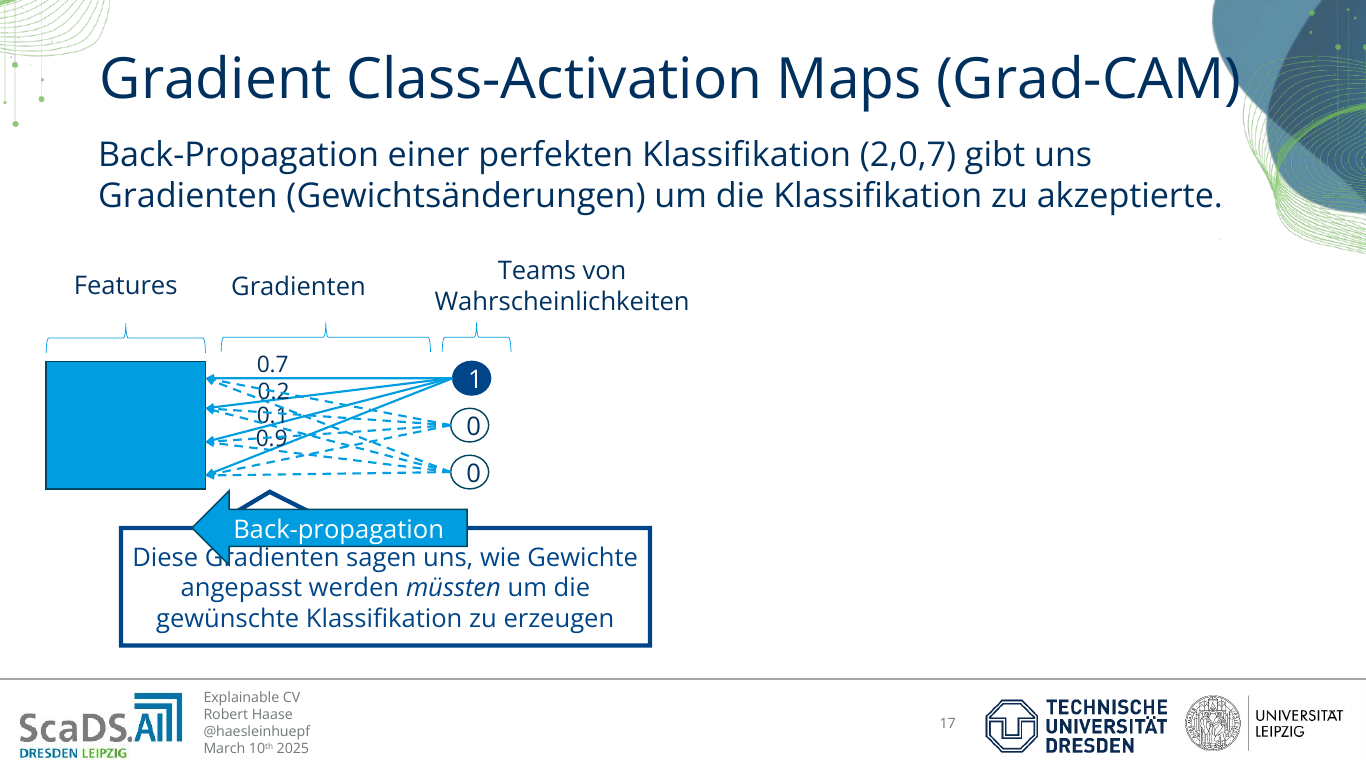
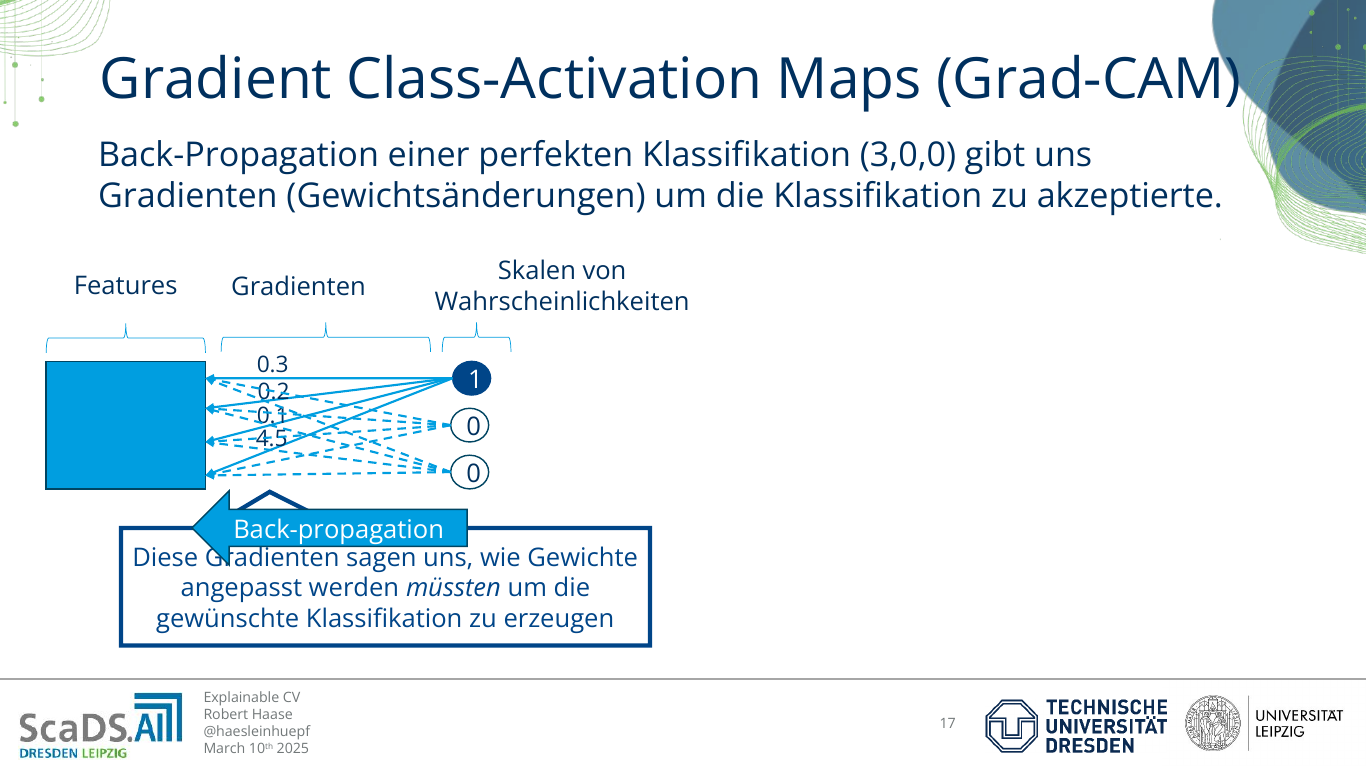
2,0,7: 2,0,7 -> 3,0,0
Teams: Teams -> Skalen
0.7: 0.7 -> 0.3
0.9: 0.9 -> 4.5
